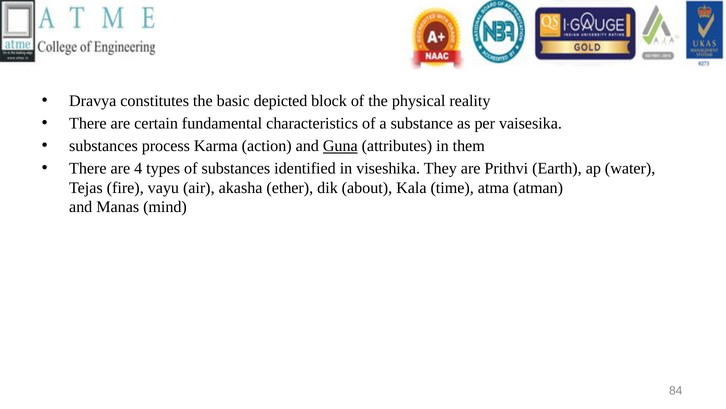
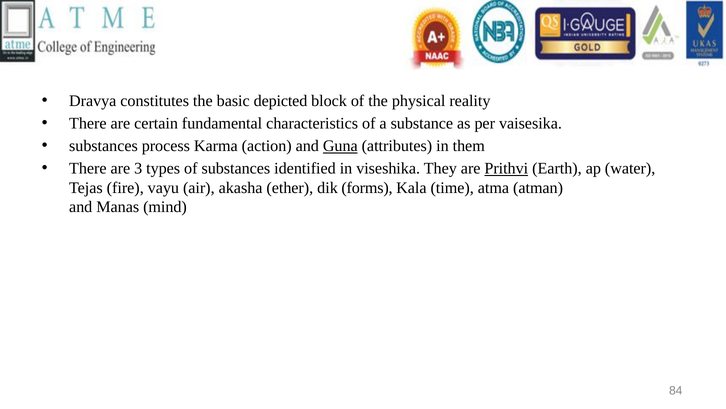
4: 4 -> 3
Prithvi underline: none -> present
about: about -> forms
